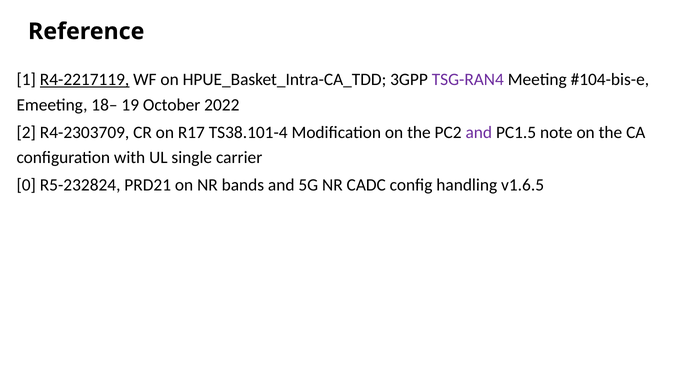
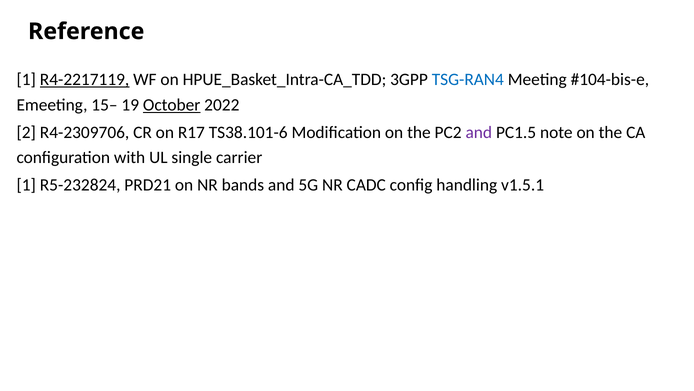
TSG-RAN4 colour: purple -> blue
18–: 18– -> 15–
October underline: none -> present
R4-2303709: R4-2303709 -> R4-2309706
TS38.101-4: TS38.101-4 -> TS38.101-6
0 at (26, 185): 0 -> 1
v1.6.5: v1.6.5 -> v1.5.1
